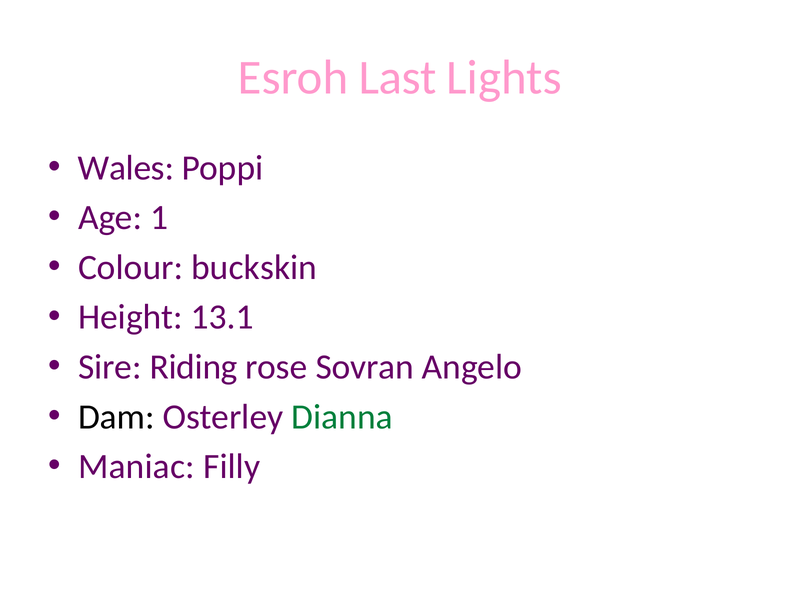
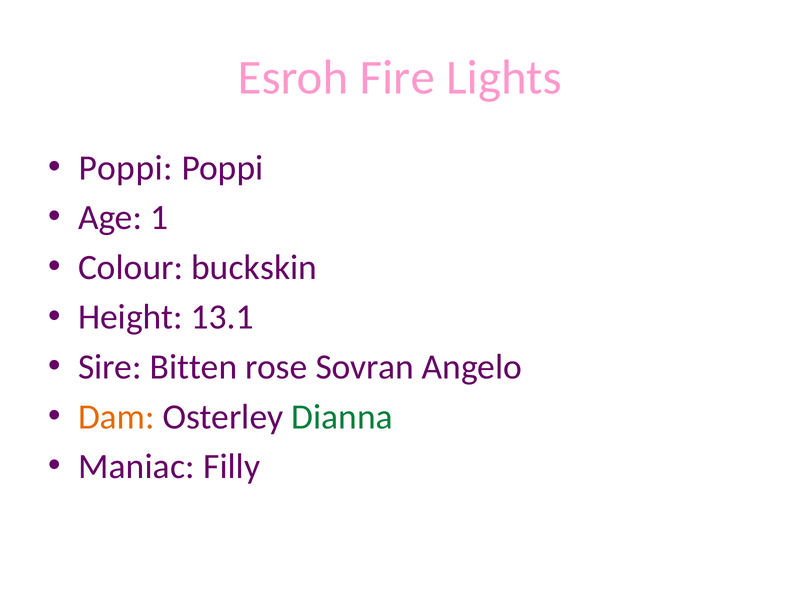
Last: Last -> Fire
Wales at (126, 168): Wales -> Poppi
Riding: Riding -> Bitten
Dam colour: black -> orange
